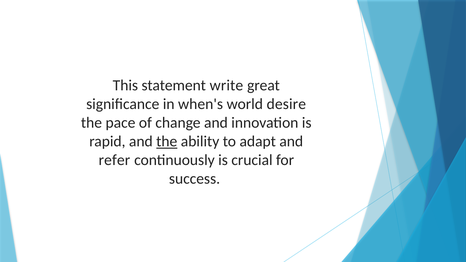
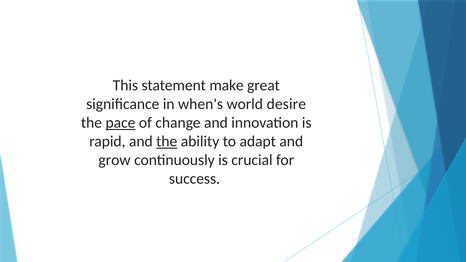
write: write -> make
pace underline: none -> present
refer: refer -> grow
